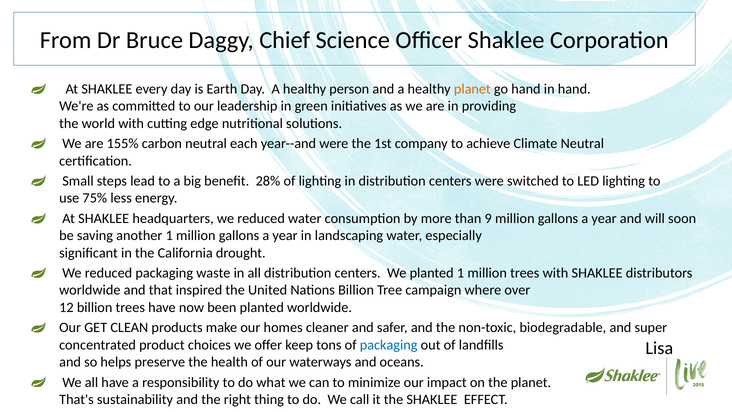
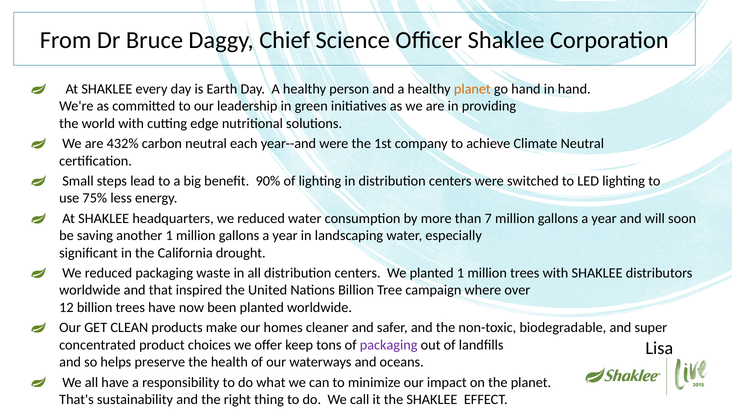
155%: 155% -> 432%
28%: 28% -> 90%
9: 9 -> 7
packaging at (389, 345) colour: blue -> purple
